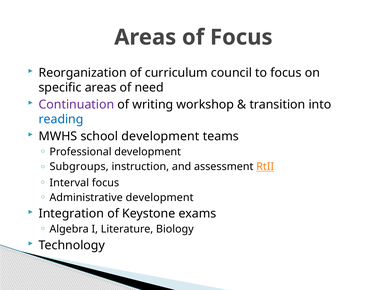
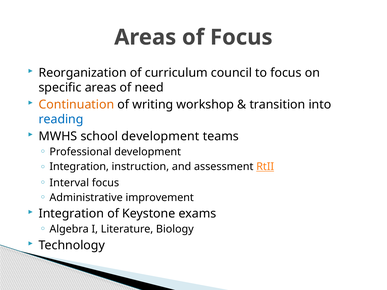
Continuation colour: purple -> orange
Subgroups at (79, 167): Subgroups -> Integration
Administrative development: development -> improvement
